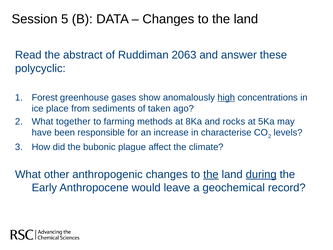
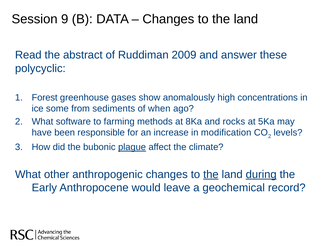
5: 5 -> 9
2063: 2063 -> 2009
high underline: present -> none
place: place -> some
taken: taken -> when
together: together -> software
characterise: characterise -> modification
plague underline: none -> present
